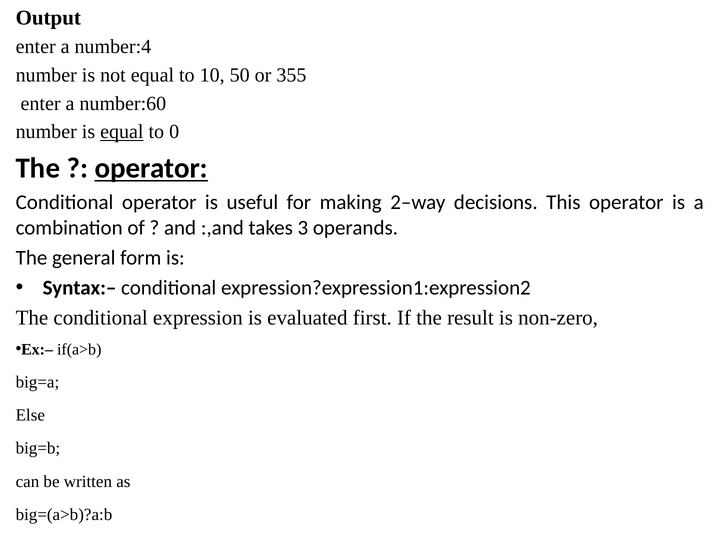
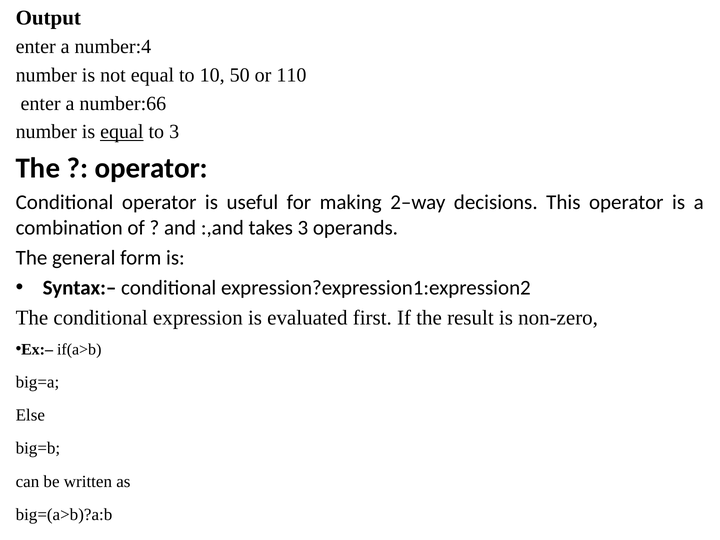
355: 355 -> 110
number:60: number:60 -> number:66
to 0: 0 -> 3
operator at (151, 168) underline: present -> none
